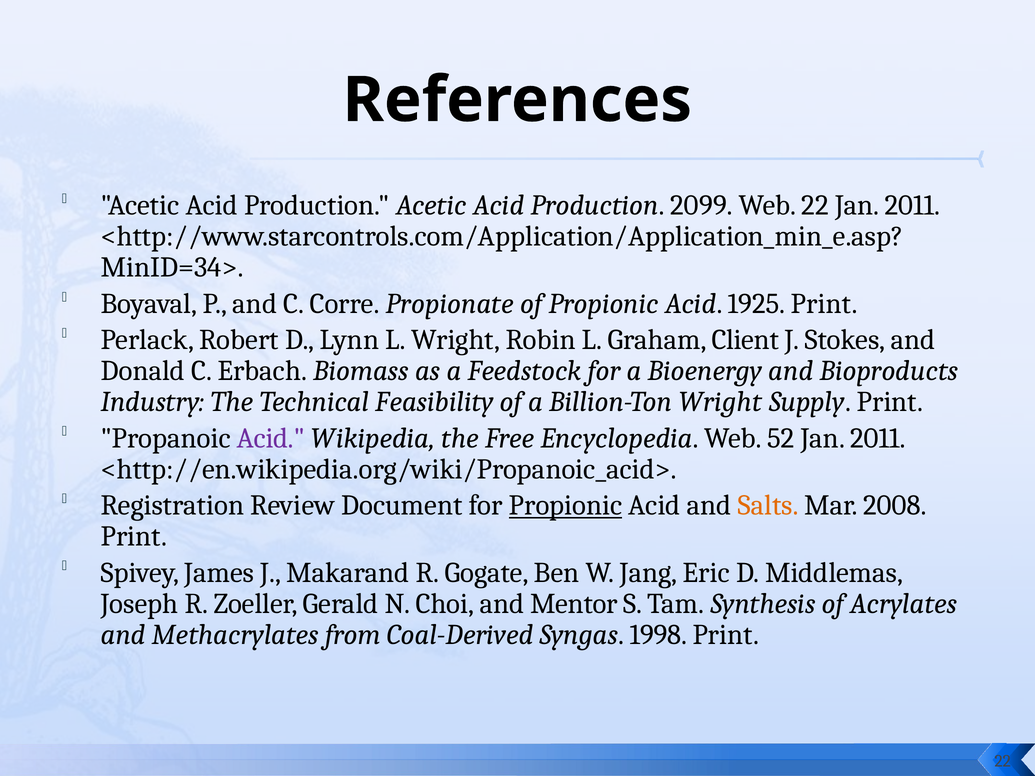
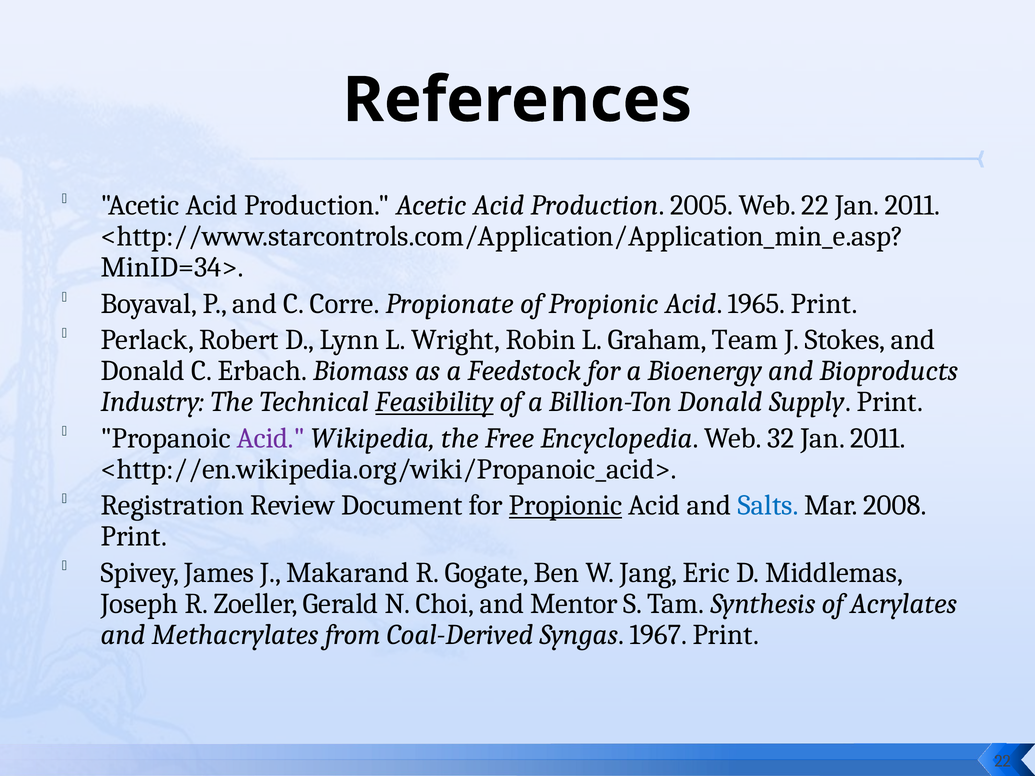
2099: 2099 -> 2005
1925: 1925 -> 1965
Client: Client -> Team
Feasibility underline: none -> present
Billion-Ton Wright: Wright -> Donald
52: 52 -> 32
Salts colour: orange -> blue
1998: 1998 -> 1967
